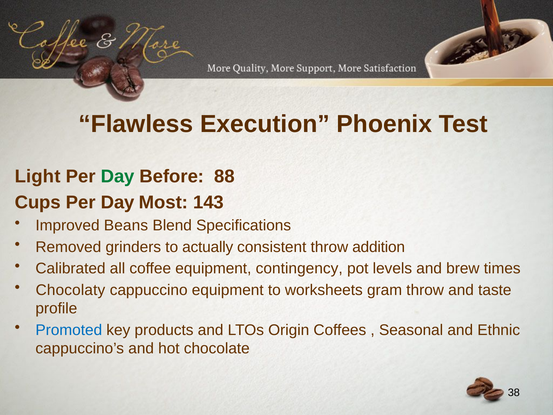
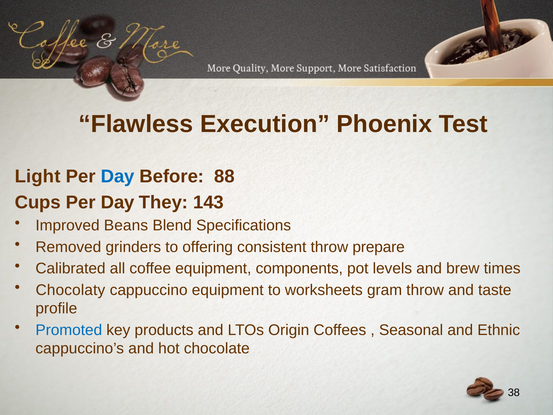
Day at (118, 176) colour: green -> blue
Most: Most -> They
actually: actually -> offering
addition: addition -> prepare
contingency: contingency -> components
